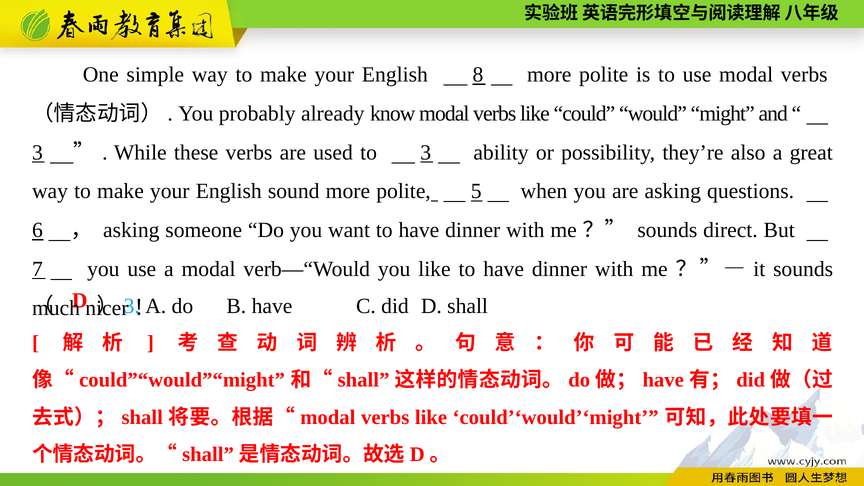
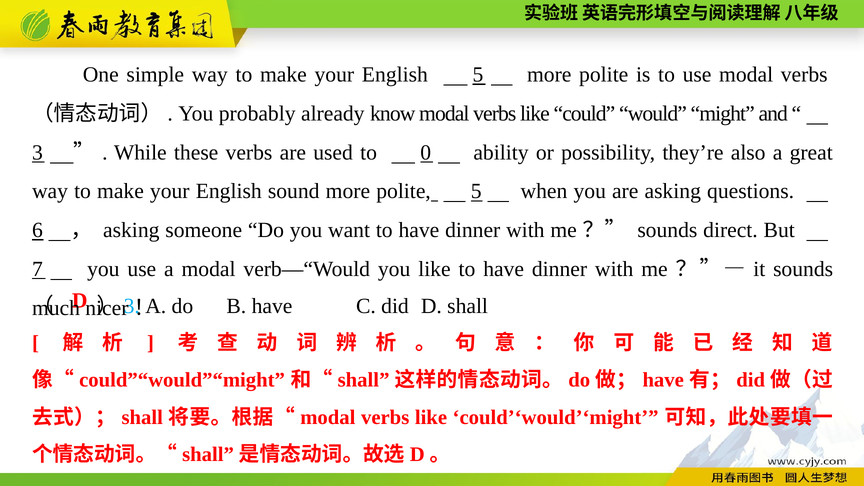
English 8: 8 -> 5
to 3: 3 -> 0
